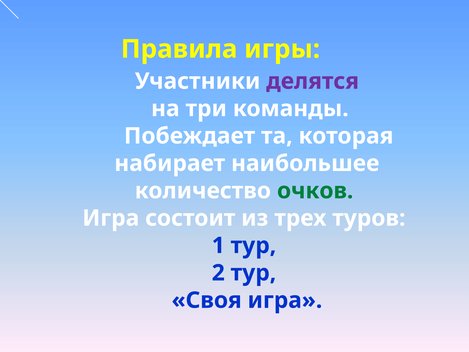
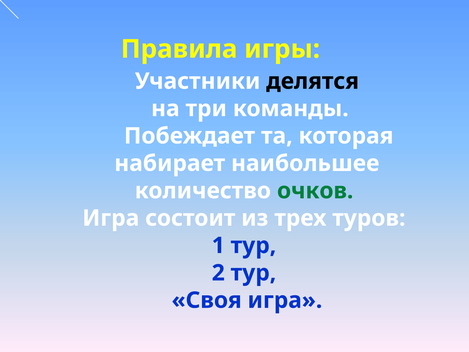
делятся colour: purple -> black
